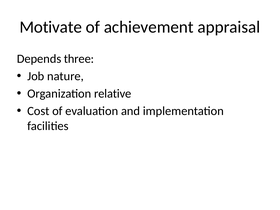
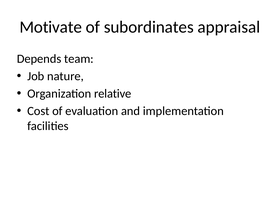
achievement: achievement -> subordinates
three: three -> team
